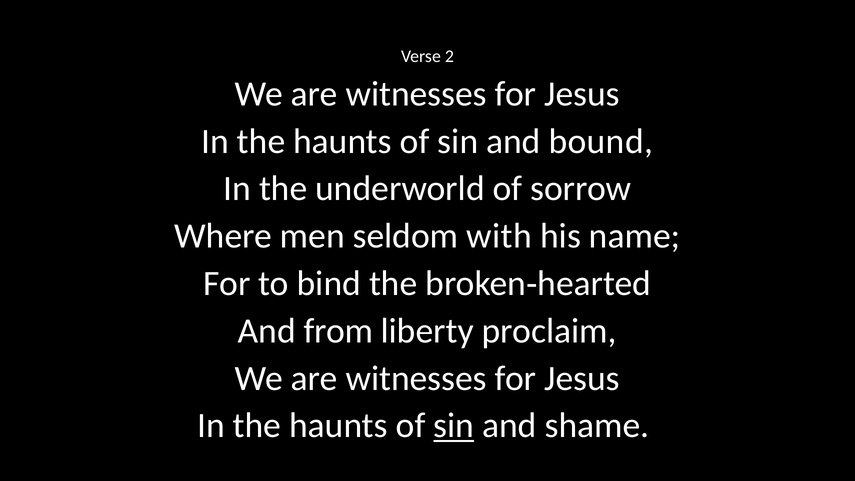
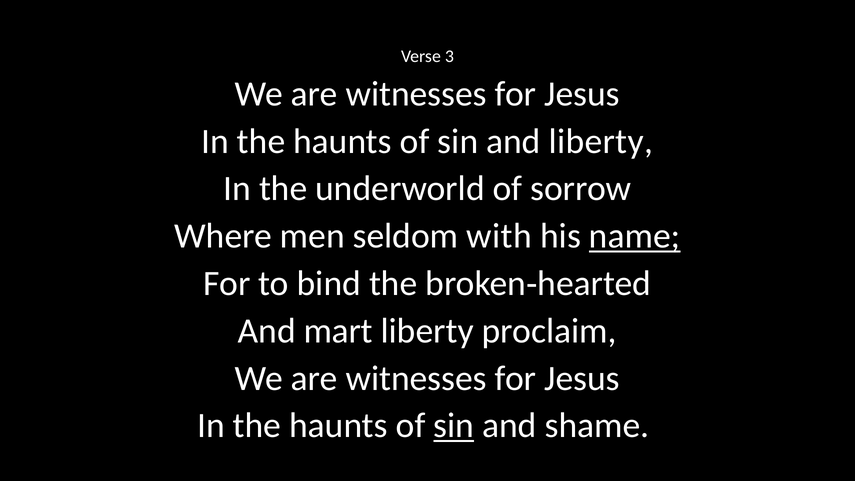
2: 2 -> 3
and bound: bound -> liberty
name underline: none -> present
from: from -> mart
